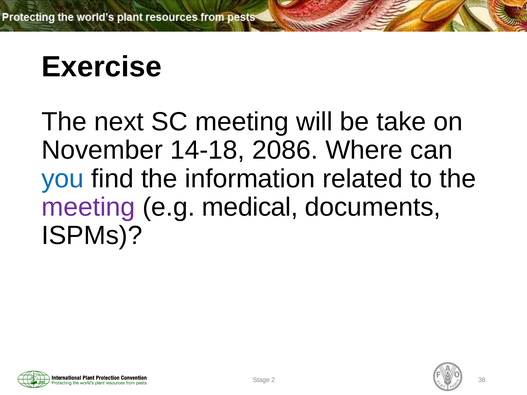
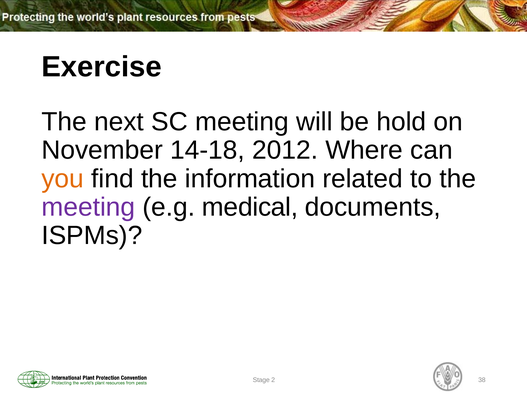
take: take -> hold
2086: 2086 -> 2012
you colour: blue -> orange
